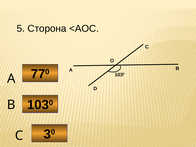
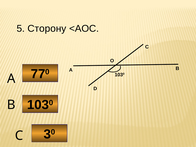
Сторона: Сторона -> Сторону
